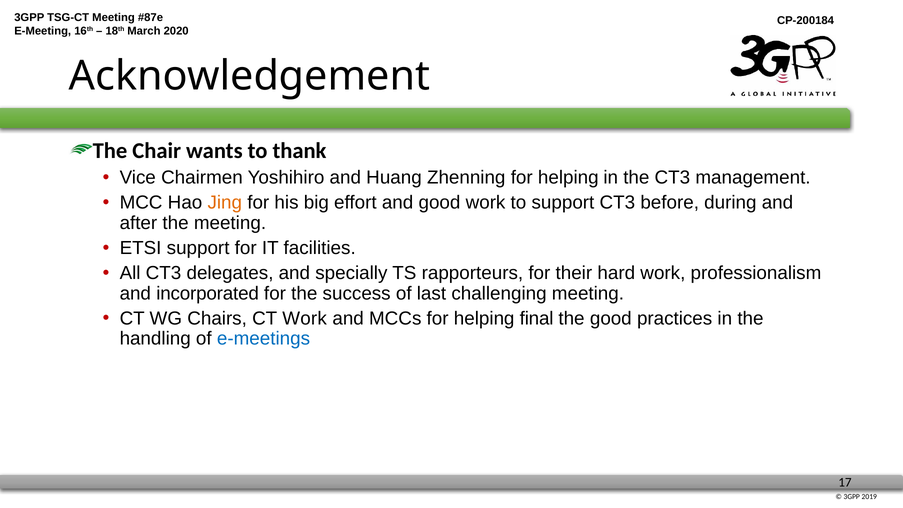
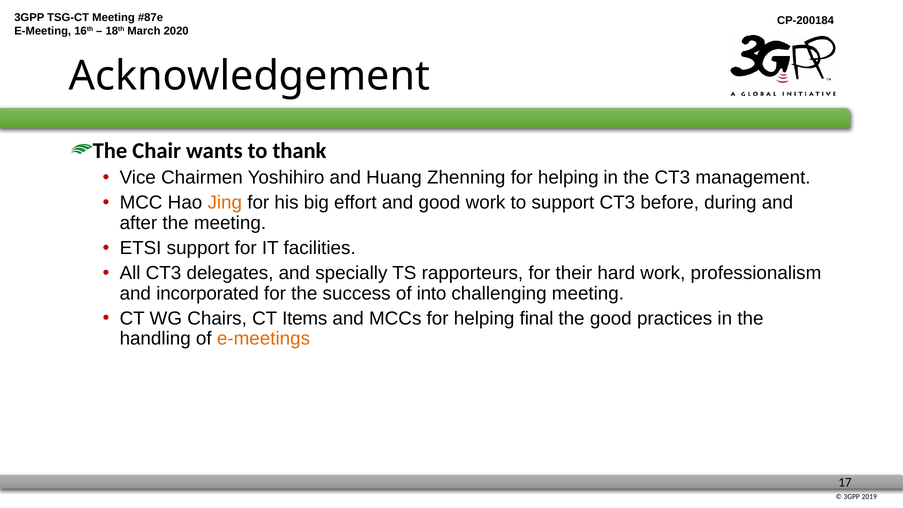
last: last -> into
CT Work: Work -> Items
e-meetings colour: blue -> orange
